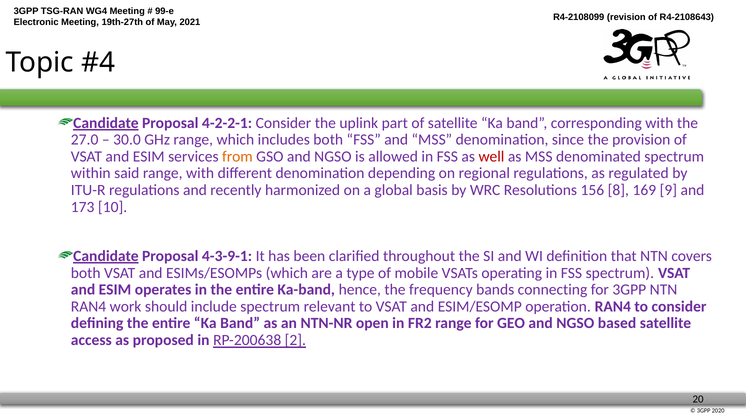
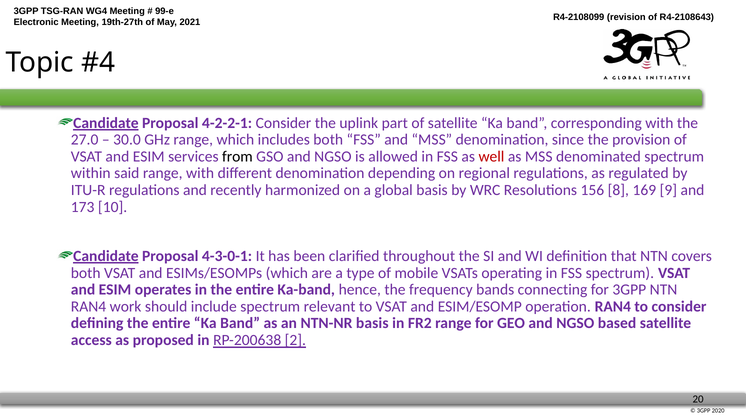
from colour: orange -> black
4-3-9-1: 4-3-9-1 -> 4-3-0-1
NTN-NR open: open -> basis
